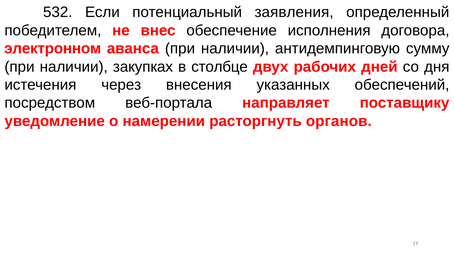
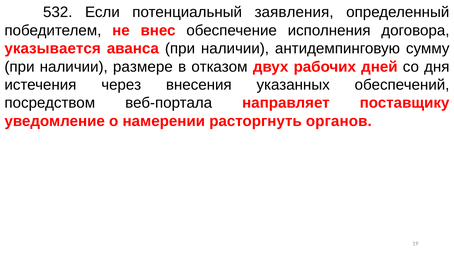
электронном: электронном -> указывается
закупках: закупках -> размере
столбце: столбце -> отказом
